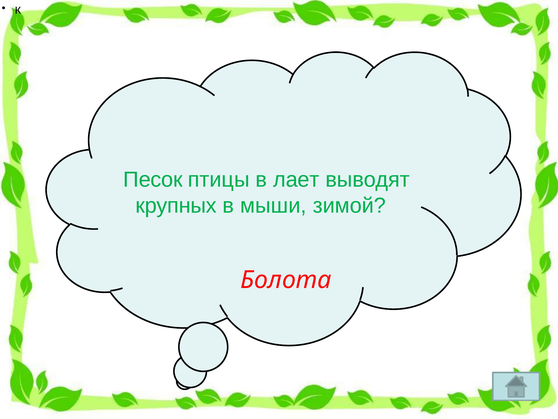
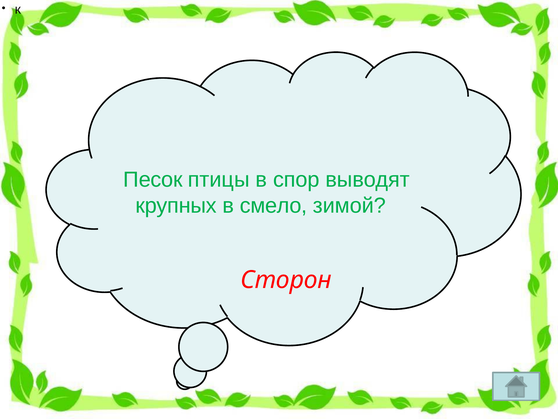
лает: лает -> спор
мыши: мыши -> смело
Болота: Болота -> Сторон
